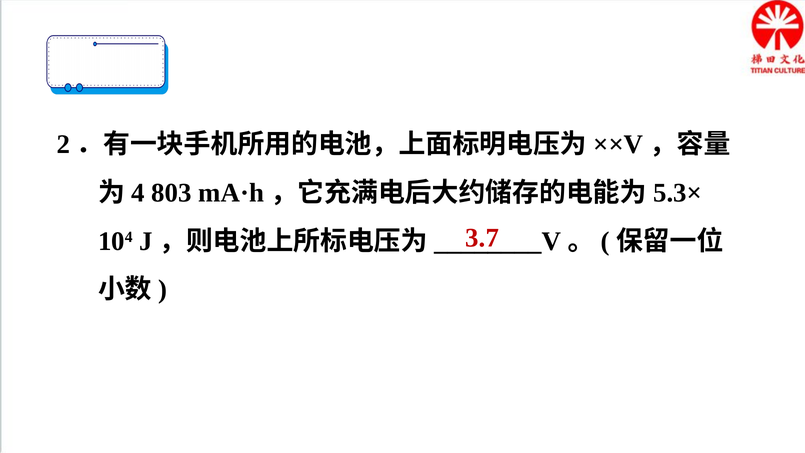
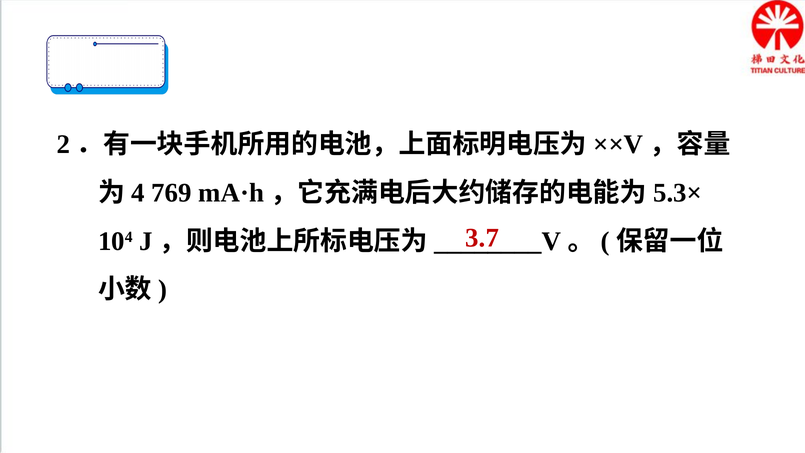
803: 803 -> 769
